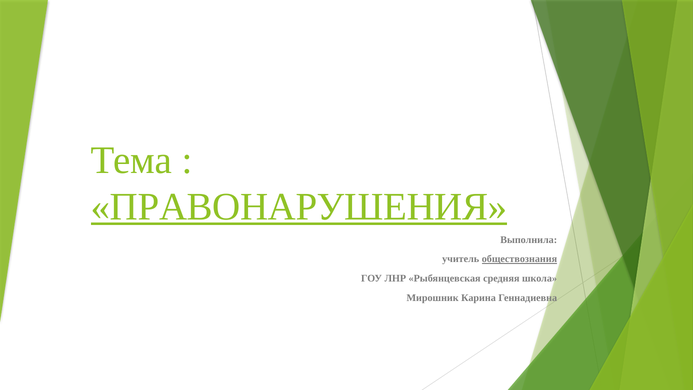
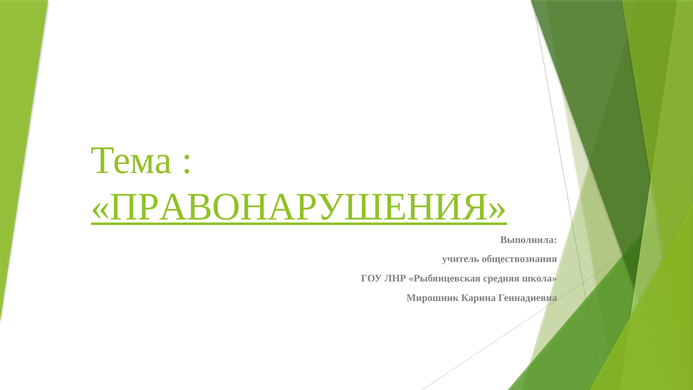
обществознания underline: present -> none
